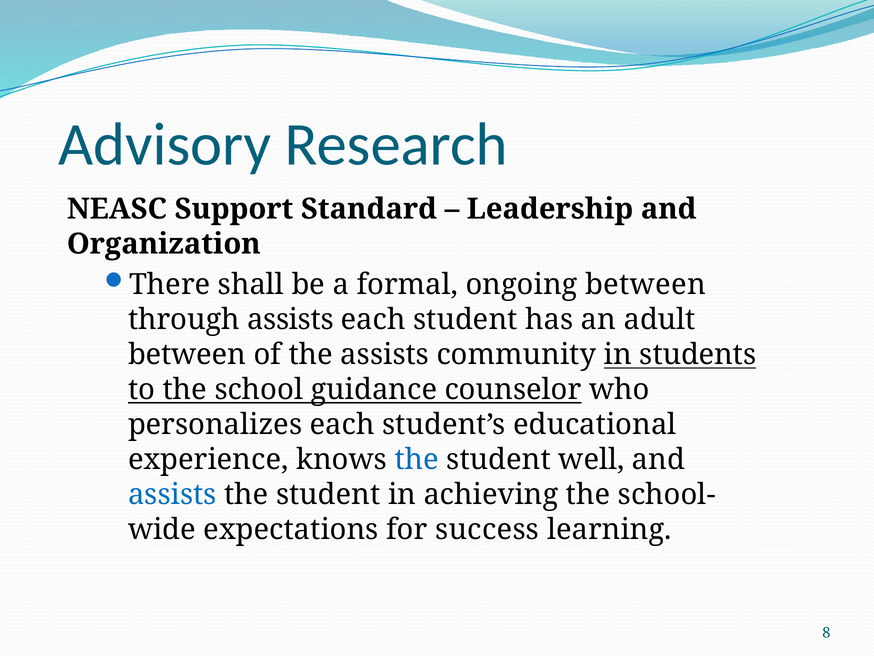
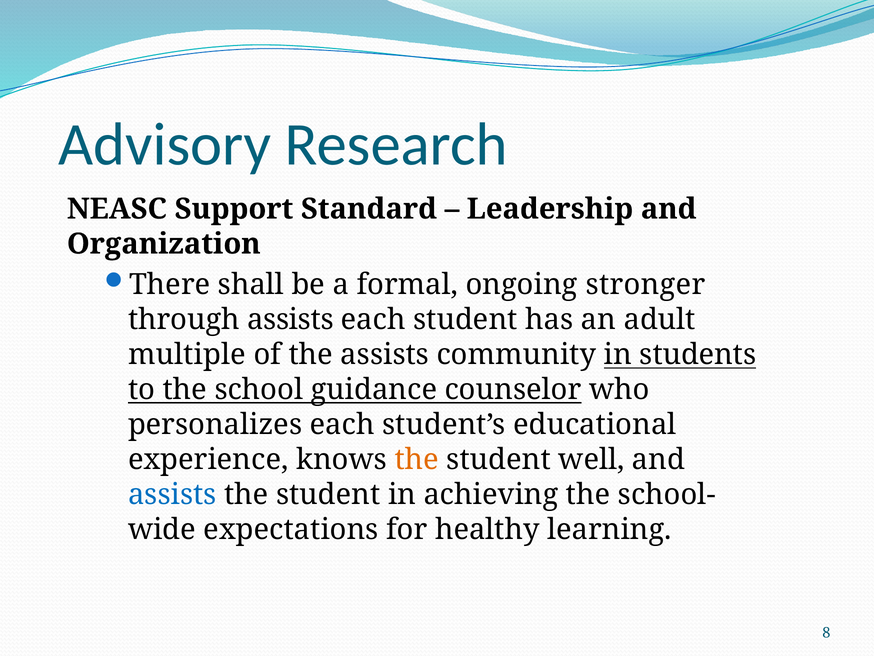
ongoing between: between -> stronger
between at (187, 354): between -> multiple
the at (417, 459) colour: blue -> orange
success: success -> healthy
